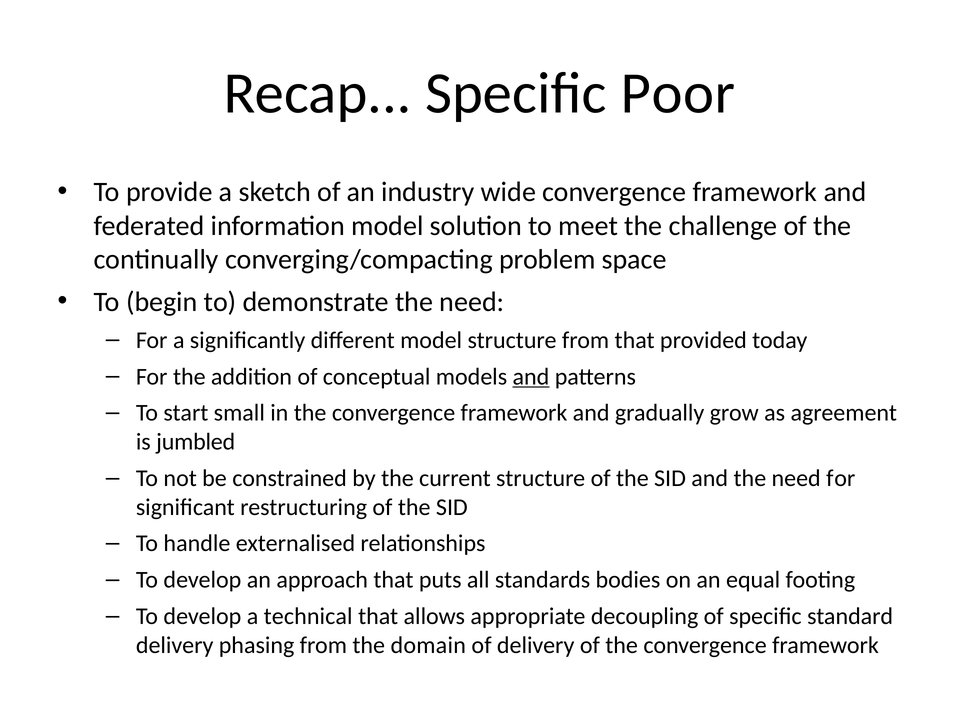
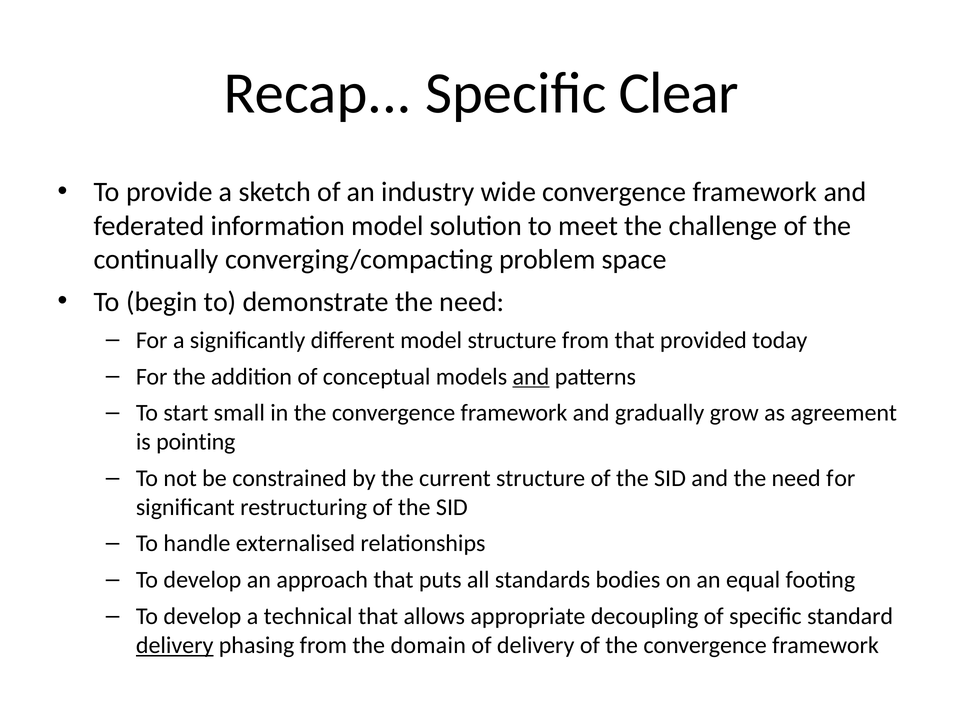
Poor: Poor -> Clear
jumbled: jumbled -> pointing
delivery at (175, 645) underline: none -> present
